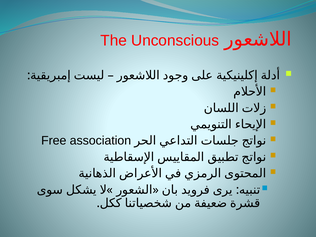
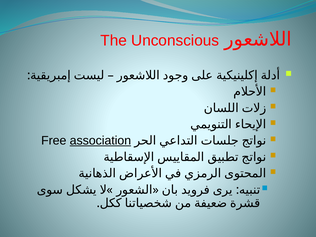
association underline: none -> present
